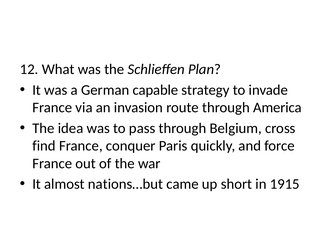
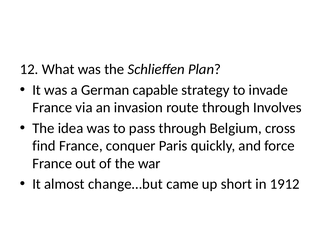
America: America -> Involves
nations…but: nations…but -> change…but
1915: 1915 -> 1912
